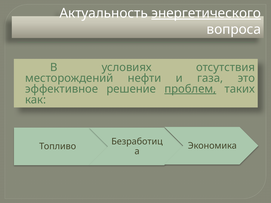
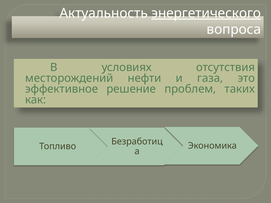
проблем underline: present -> none
